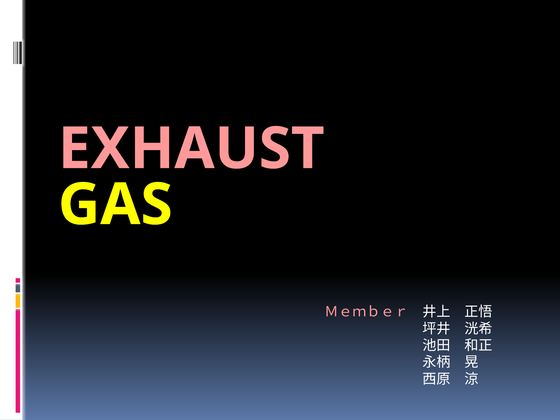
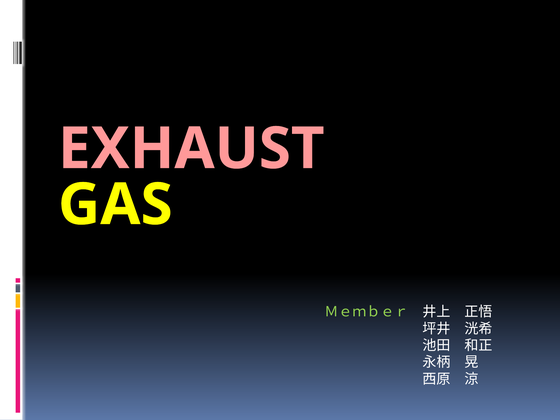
Ｍｅｍｂｅｒ colour: pink -> light green
